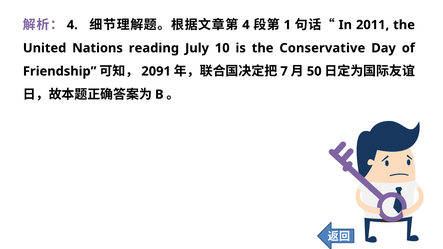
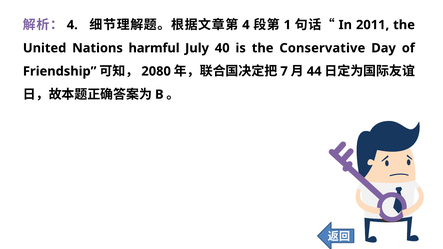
reading: reading -> harmful
10: 10 -> 40
2091: 2091 -> 2080
50: 50 -> 44
